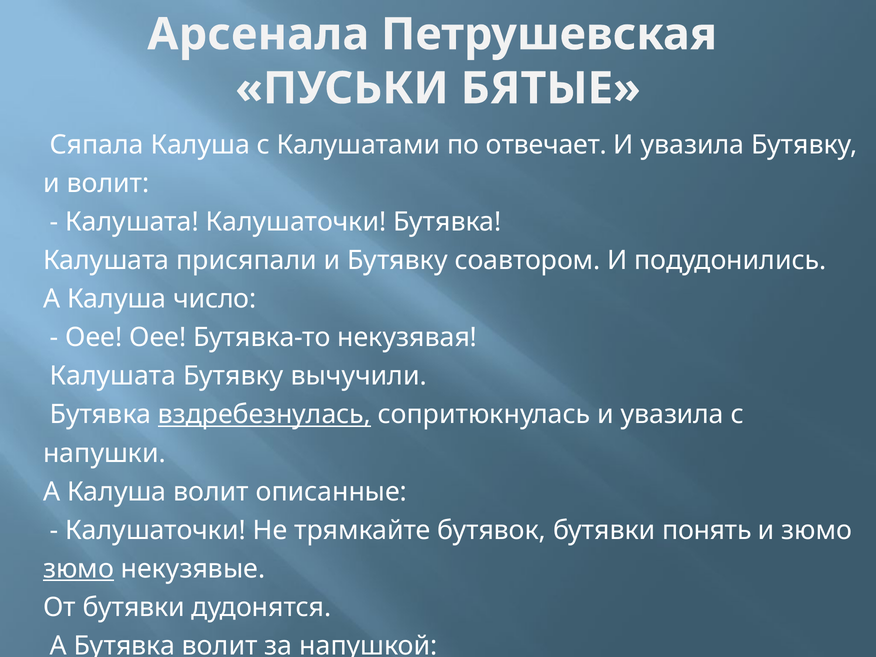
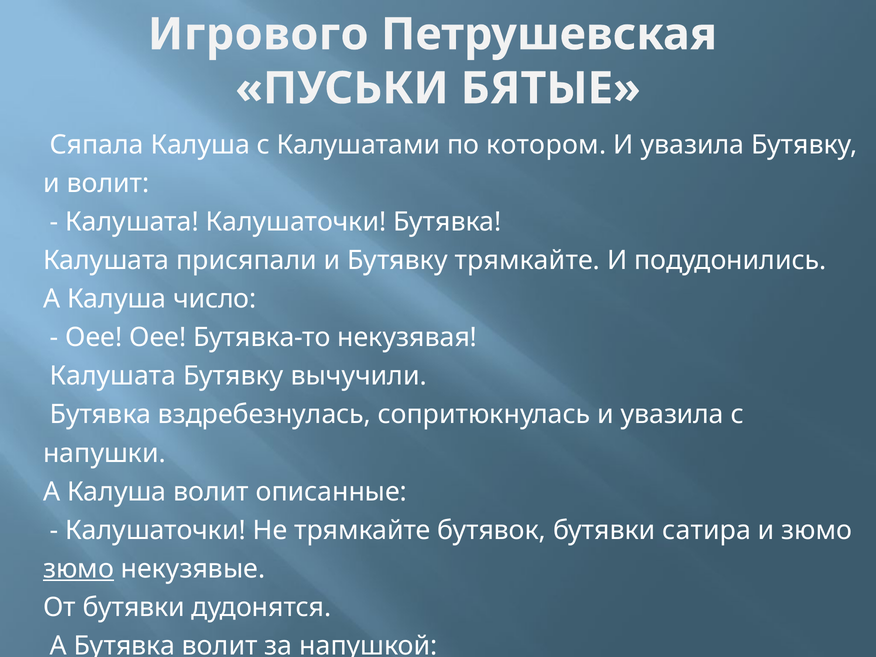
Арсенала: Арсенала -> Игрового
отвечает: отвечает -> котором
Бутявку соавтором: соавтором -> трямкайте
вздребезнулась underline: present -> none
понять: понять -> сатира
